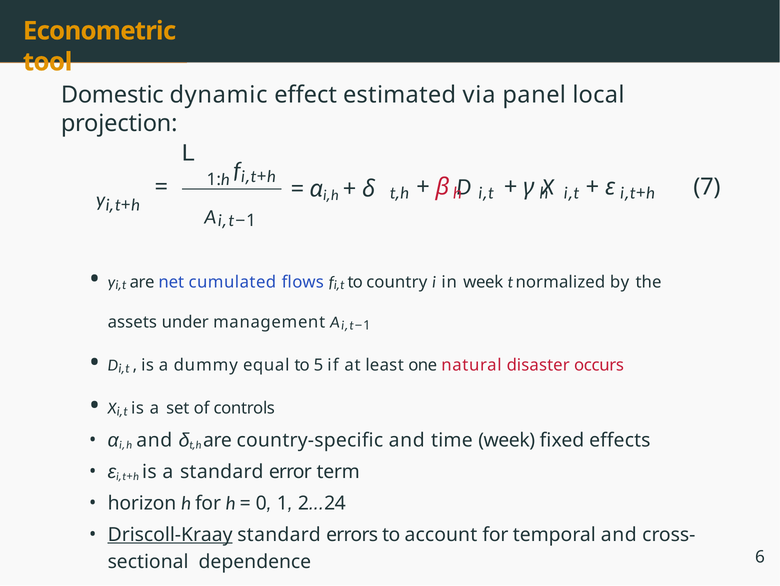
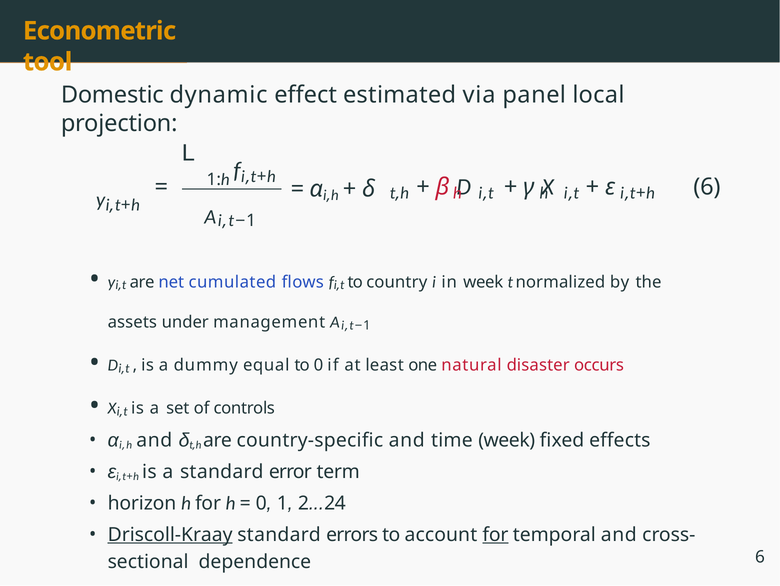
i,t+h 7: 7 -> 6
to 5: 5 -> 0
for at (495, 534) underline: none -> present
